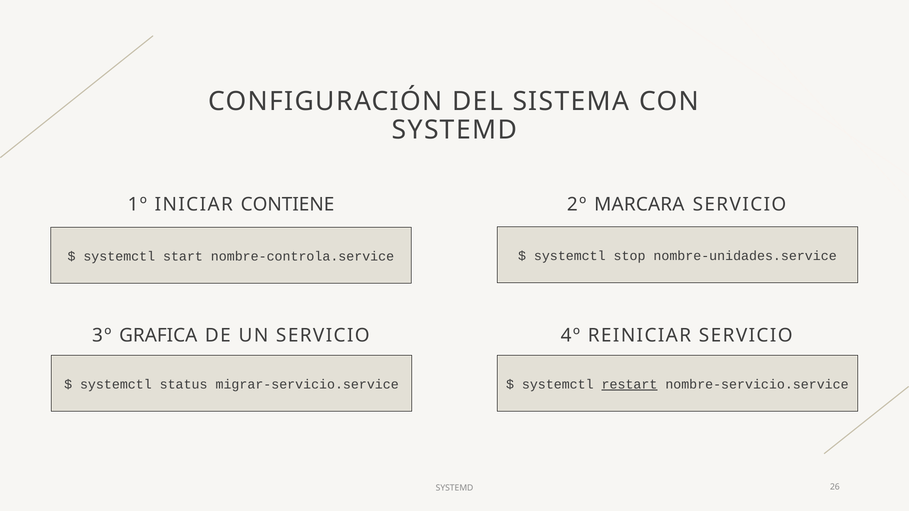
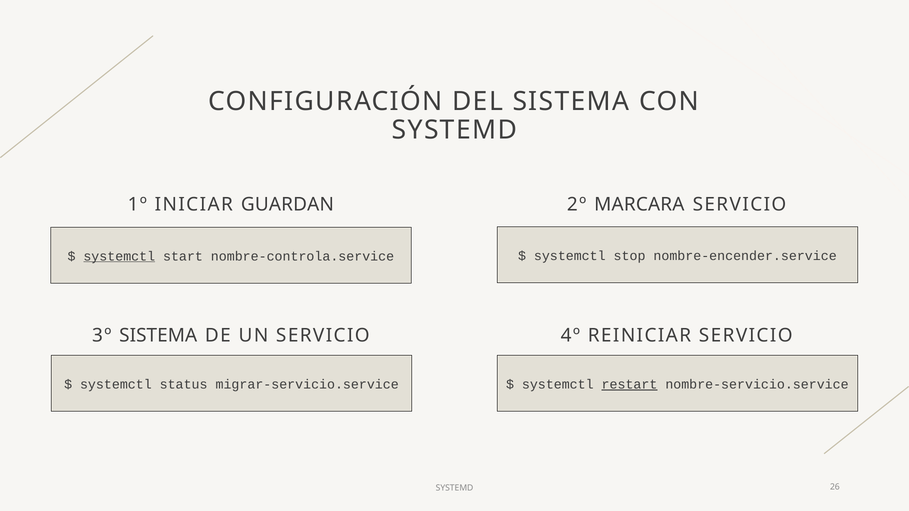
CONTIENE: CONTIENE -> GUARDAN
nombre-unidades.service: nombre-unidades.service -> nombre-encender.service
systemctl at (119, 256) underline: none -> present
3º GRAFICA: GRAFICA -> SISTEMA
